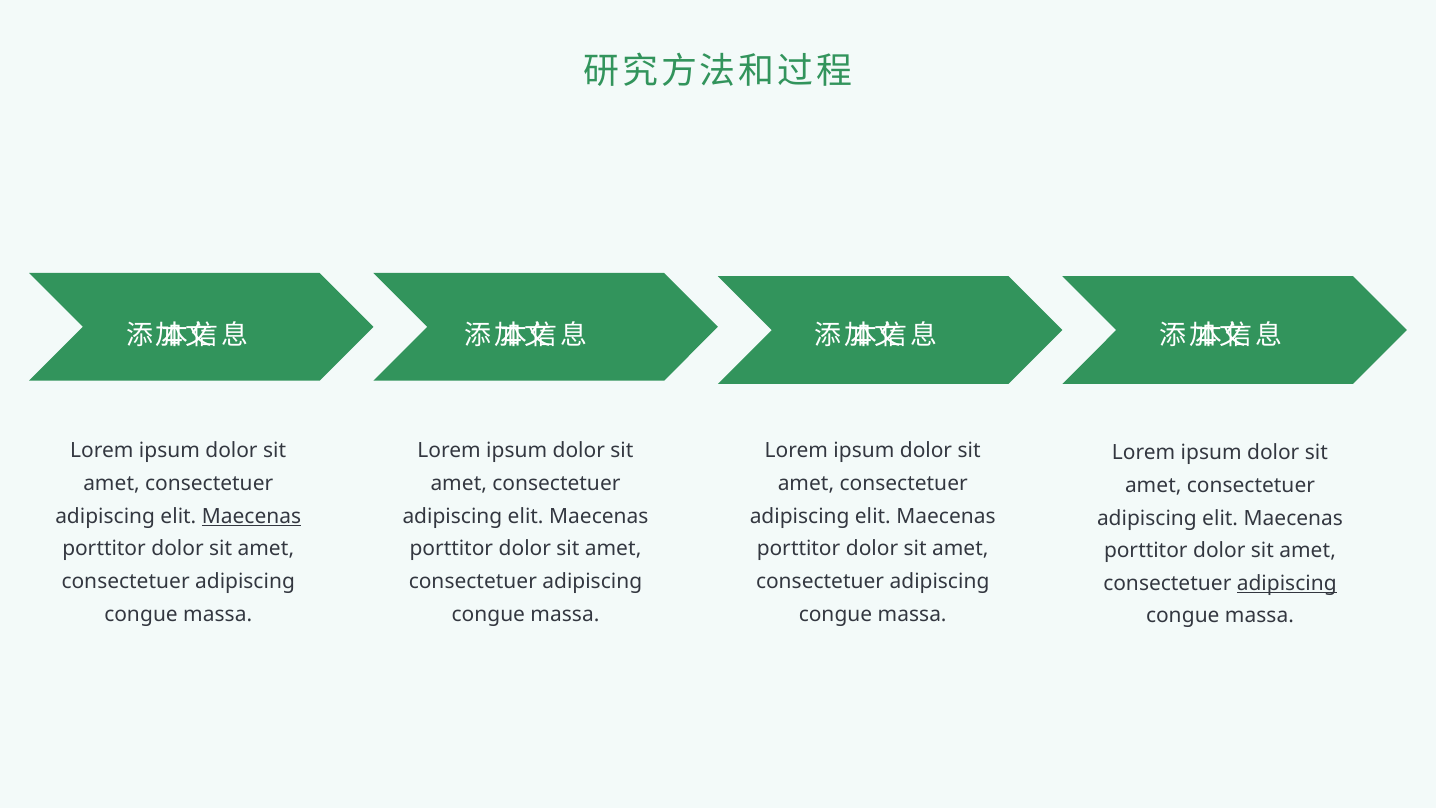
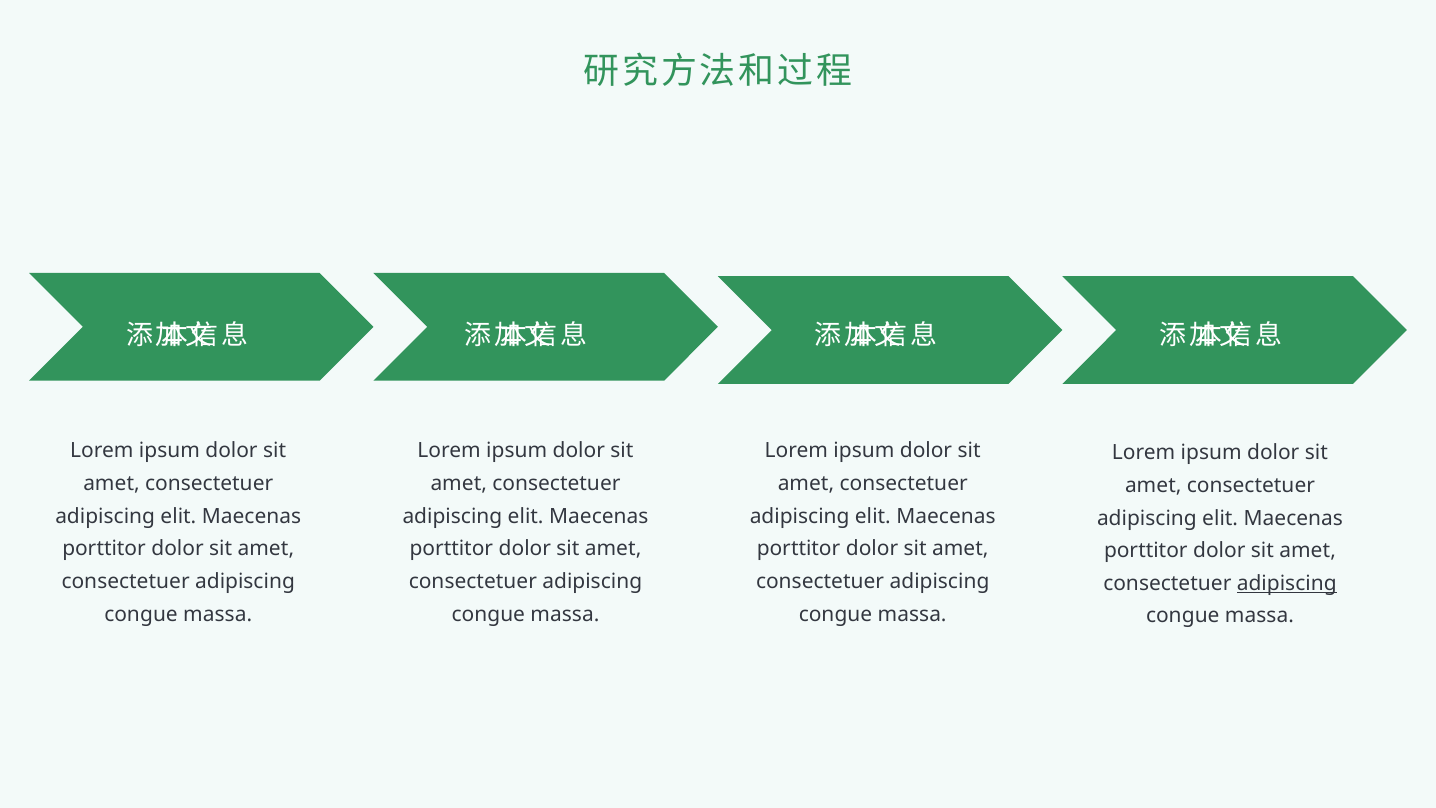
Maecenas at (251, 516) underline: present -> none
